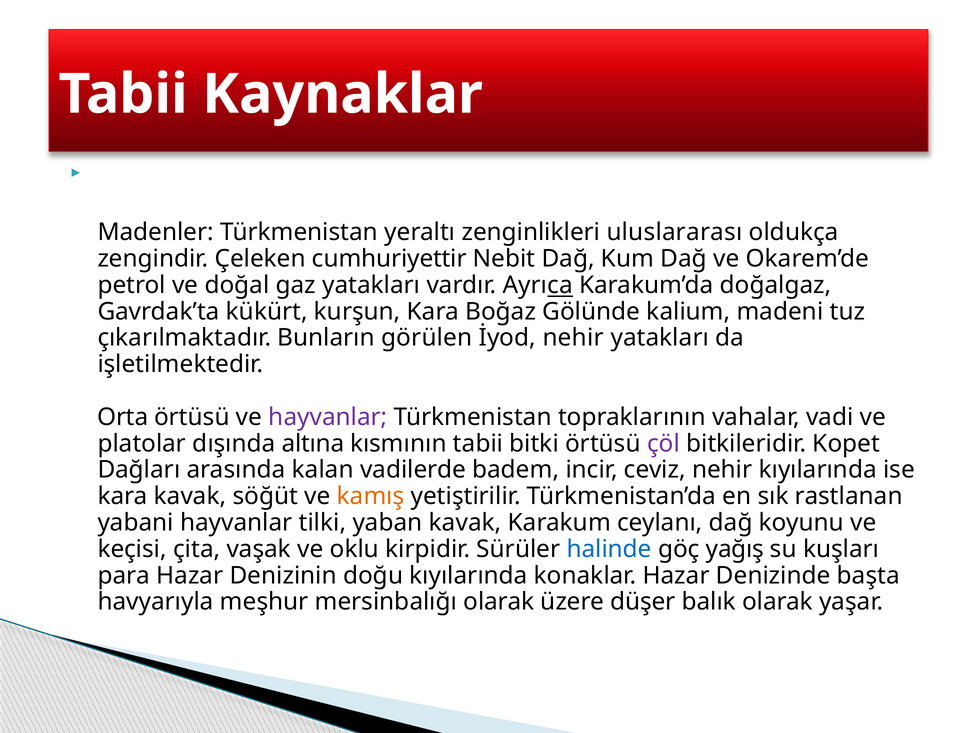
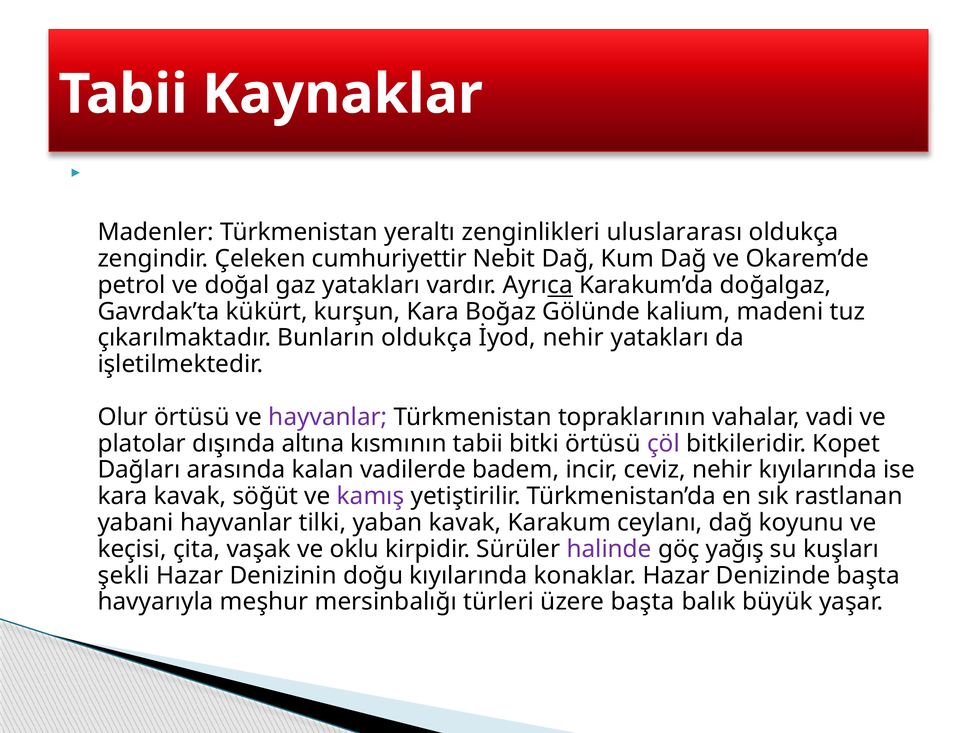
Bunların görülen: görülen -> oldukça
Orta: Orta -> Olur
kamış colour: orange -> purple
halinde colour: blue -> purple
para: para -> şekli
mersinbalığı olarak: olarak -> türleri
üzere düşer: düşer -> başta
balık olarak: olarak -> büyük
